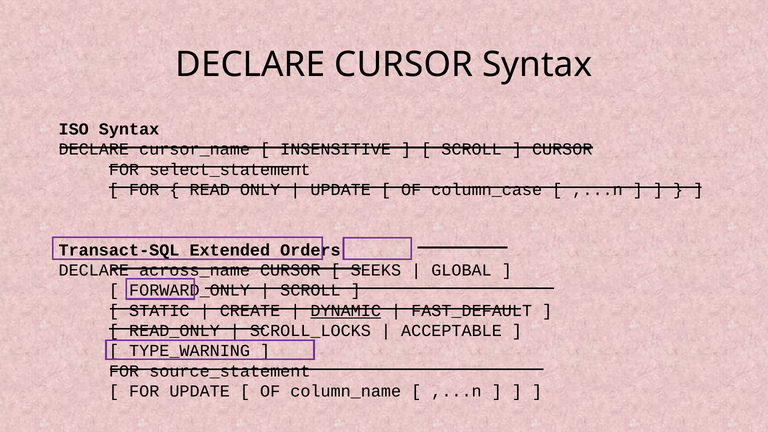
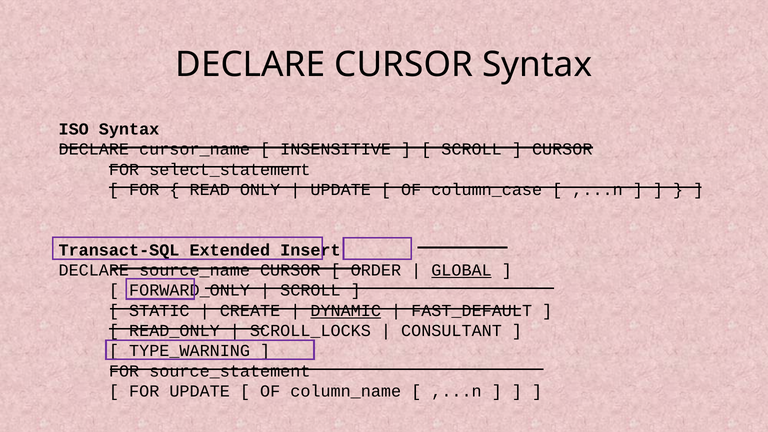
Orders: Orders -> Insert
across_name: across_name -> source_name
SEEKS: SEEKS -> ORDER
GLOBAL underline: none -> present
ACCEPTABLE: ACCEPTABLE -> CONSULTANT
